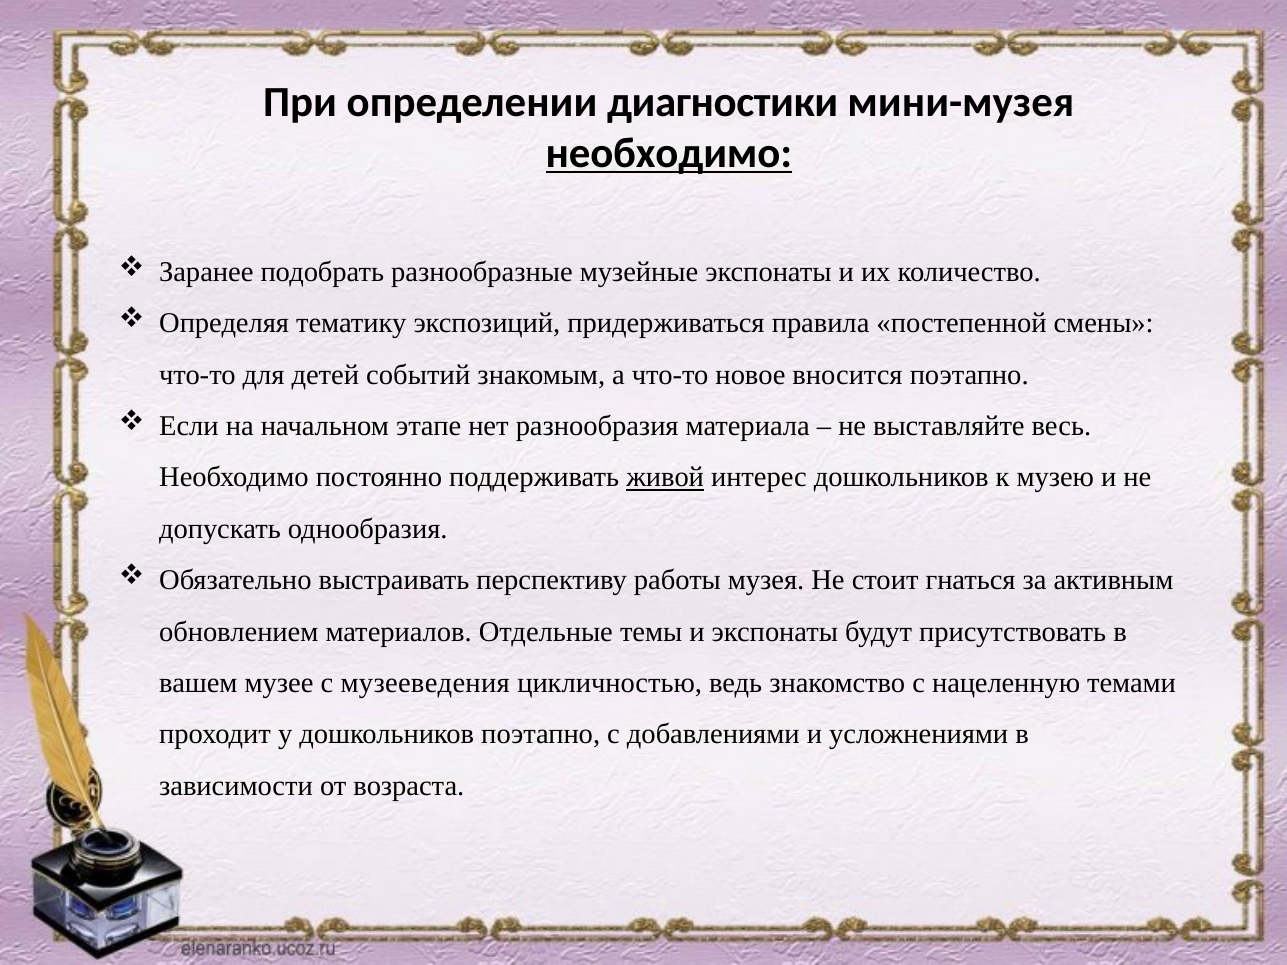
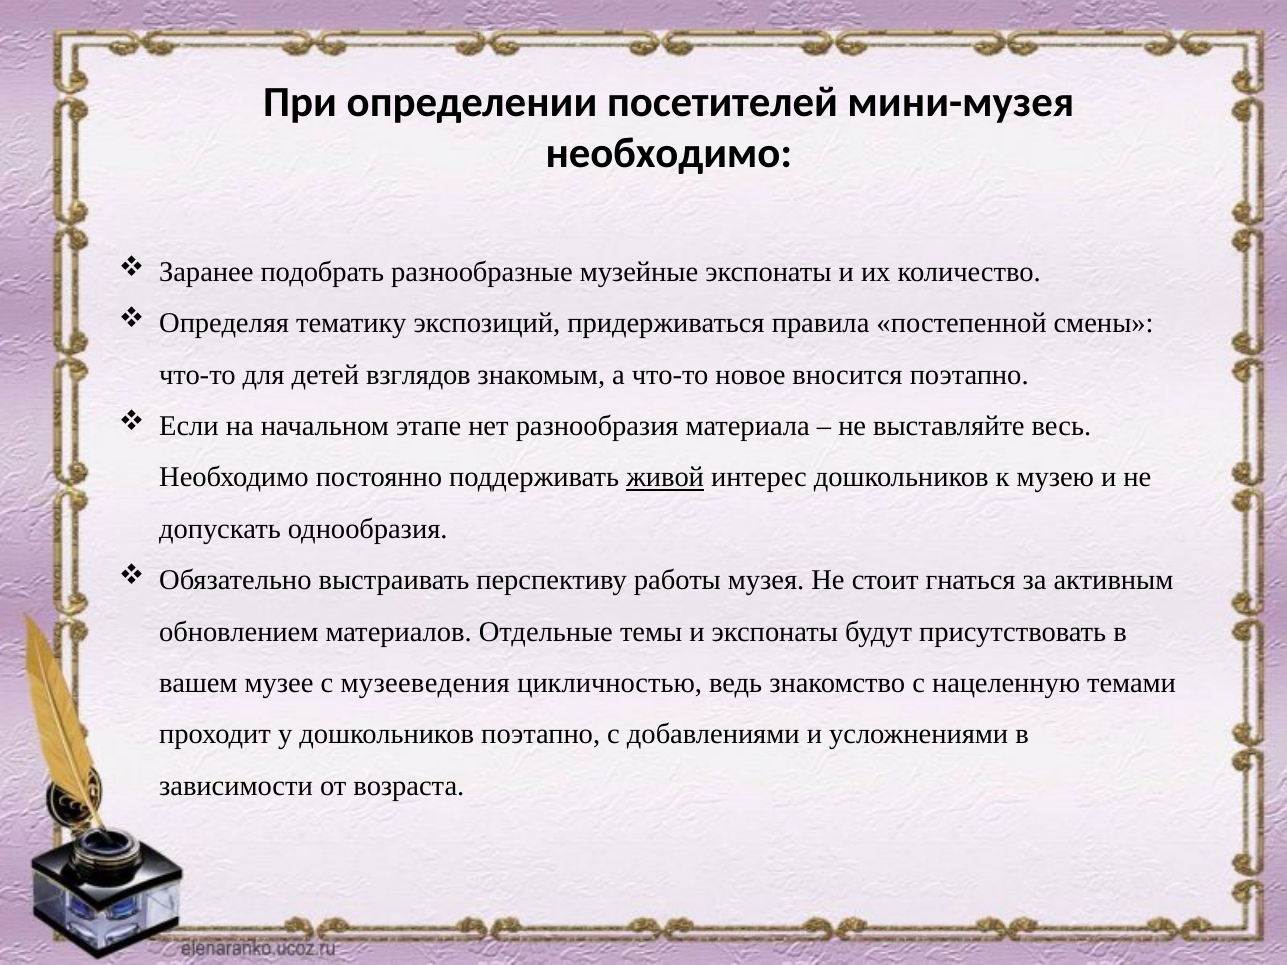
диагностики: диагностики -> посетителей
необходимо at (669, 154) underline: present -> none
событий: событий -> взглядов
